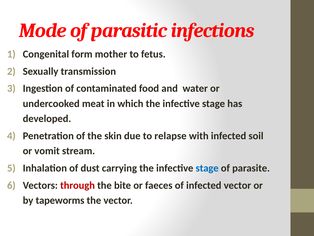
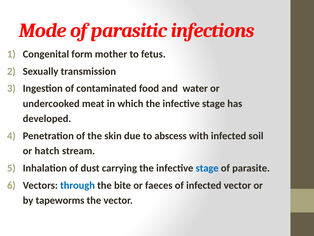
relapse: relapse -> abscess
vomit: vomit -> hatch
through colour: red -> blue
